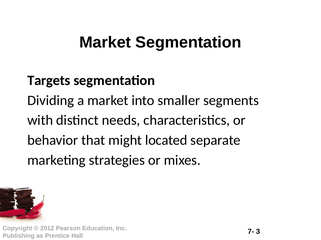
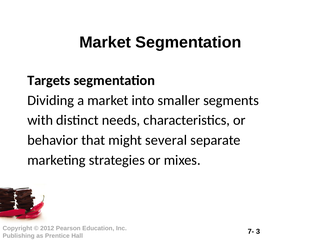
located: located -> several
